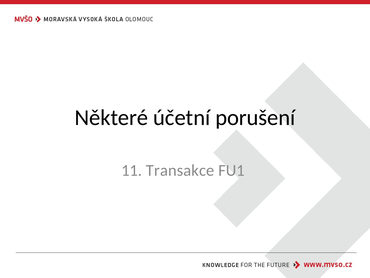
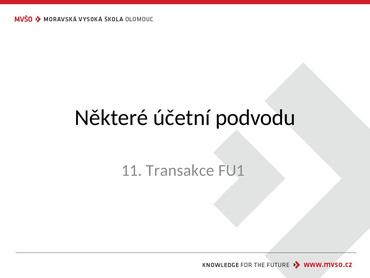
porušení: porušení -> podvodu
